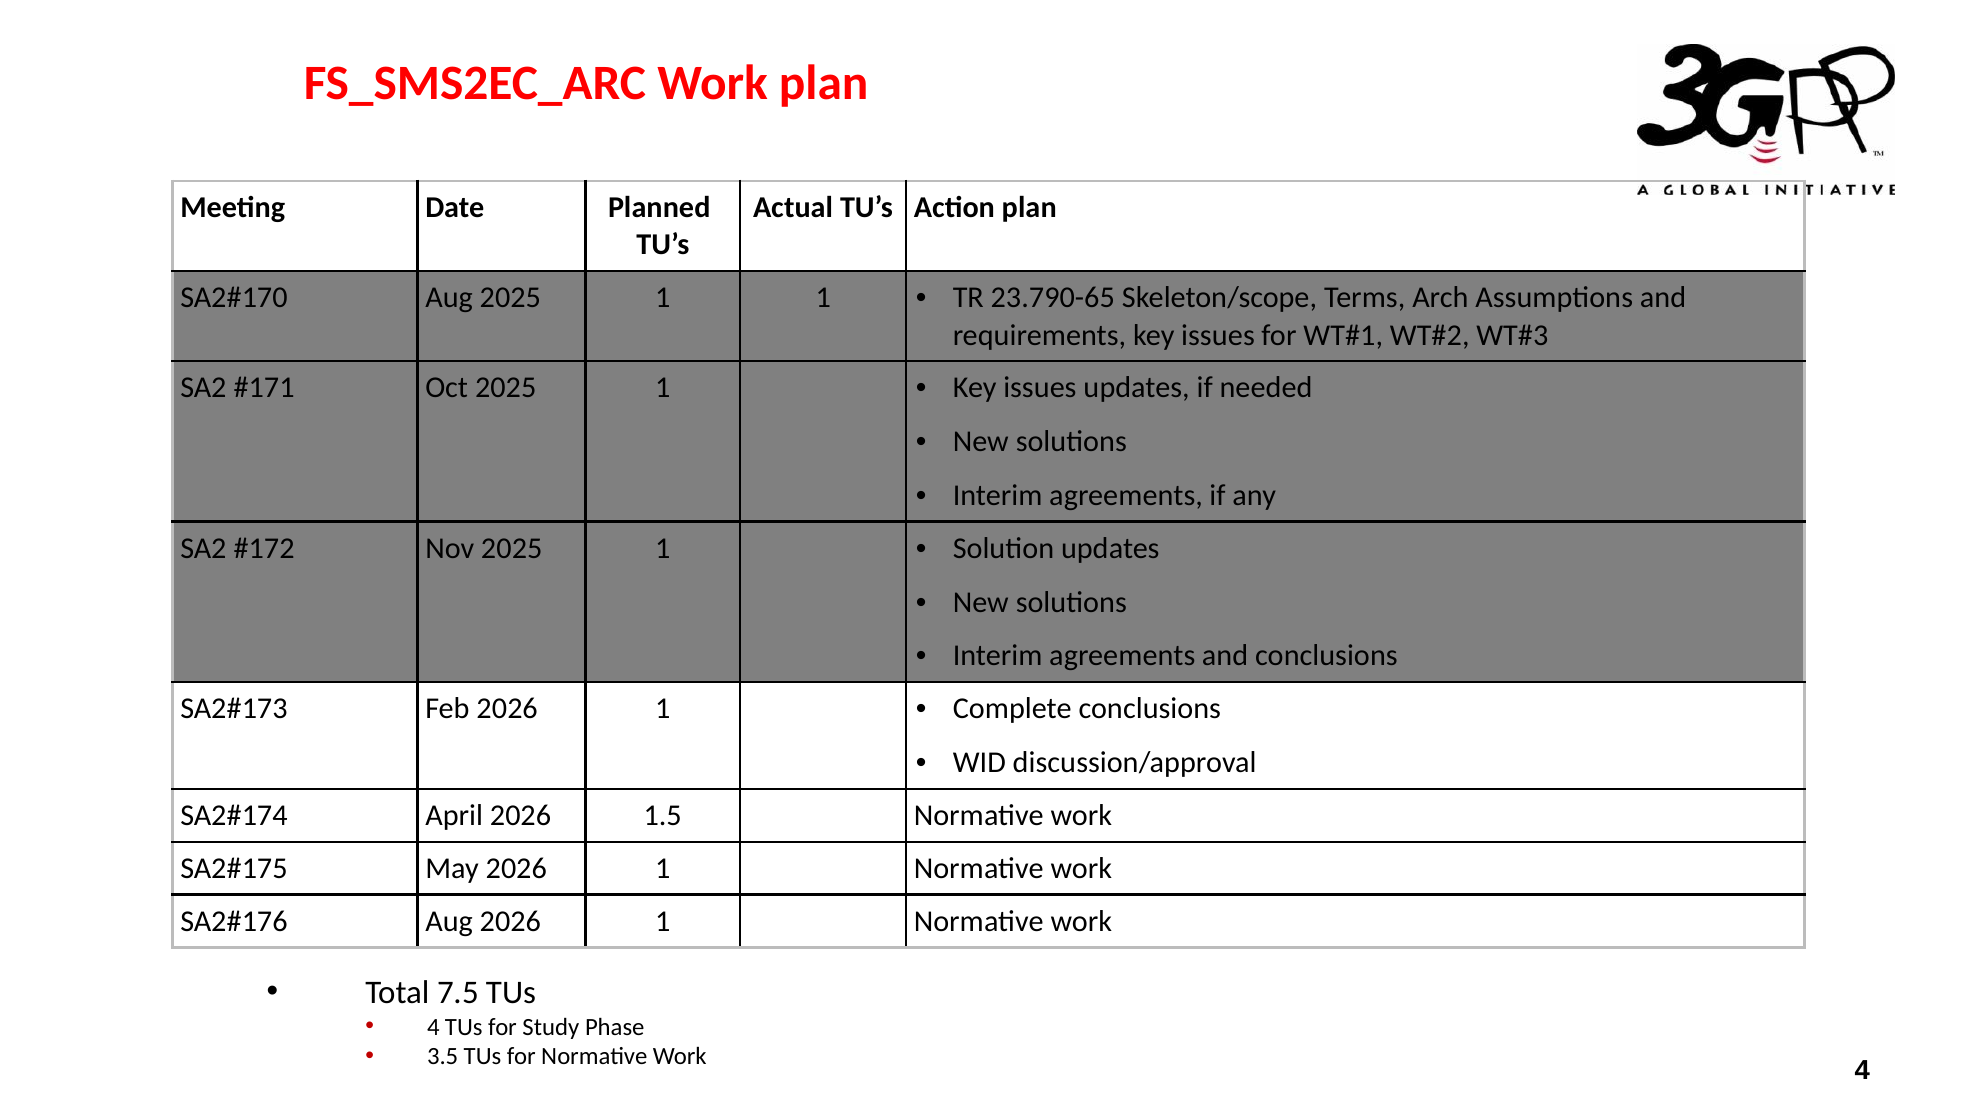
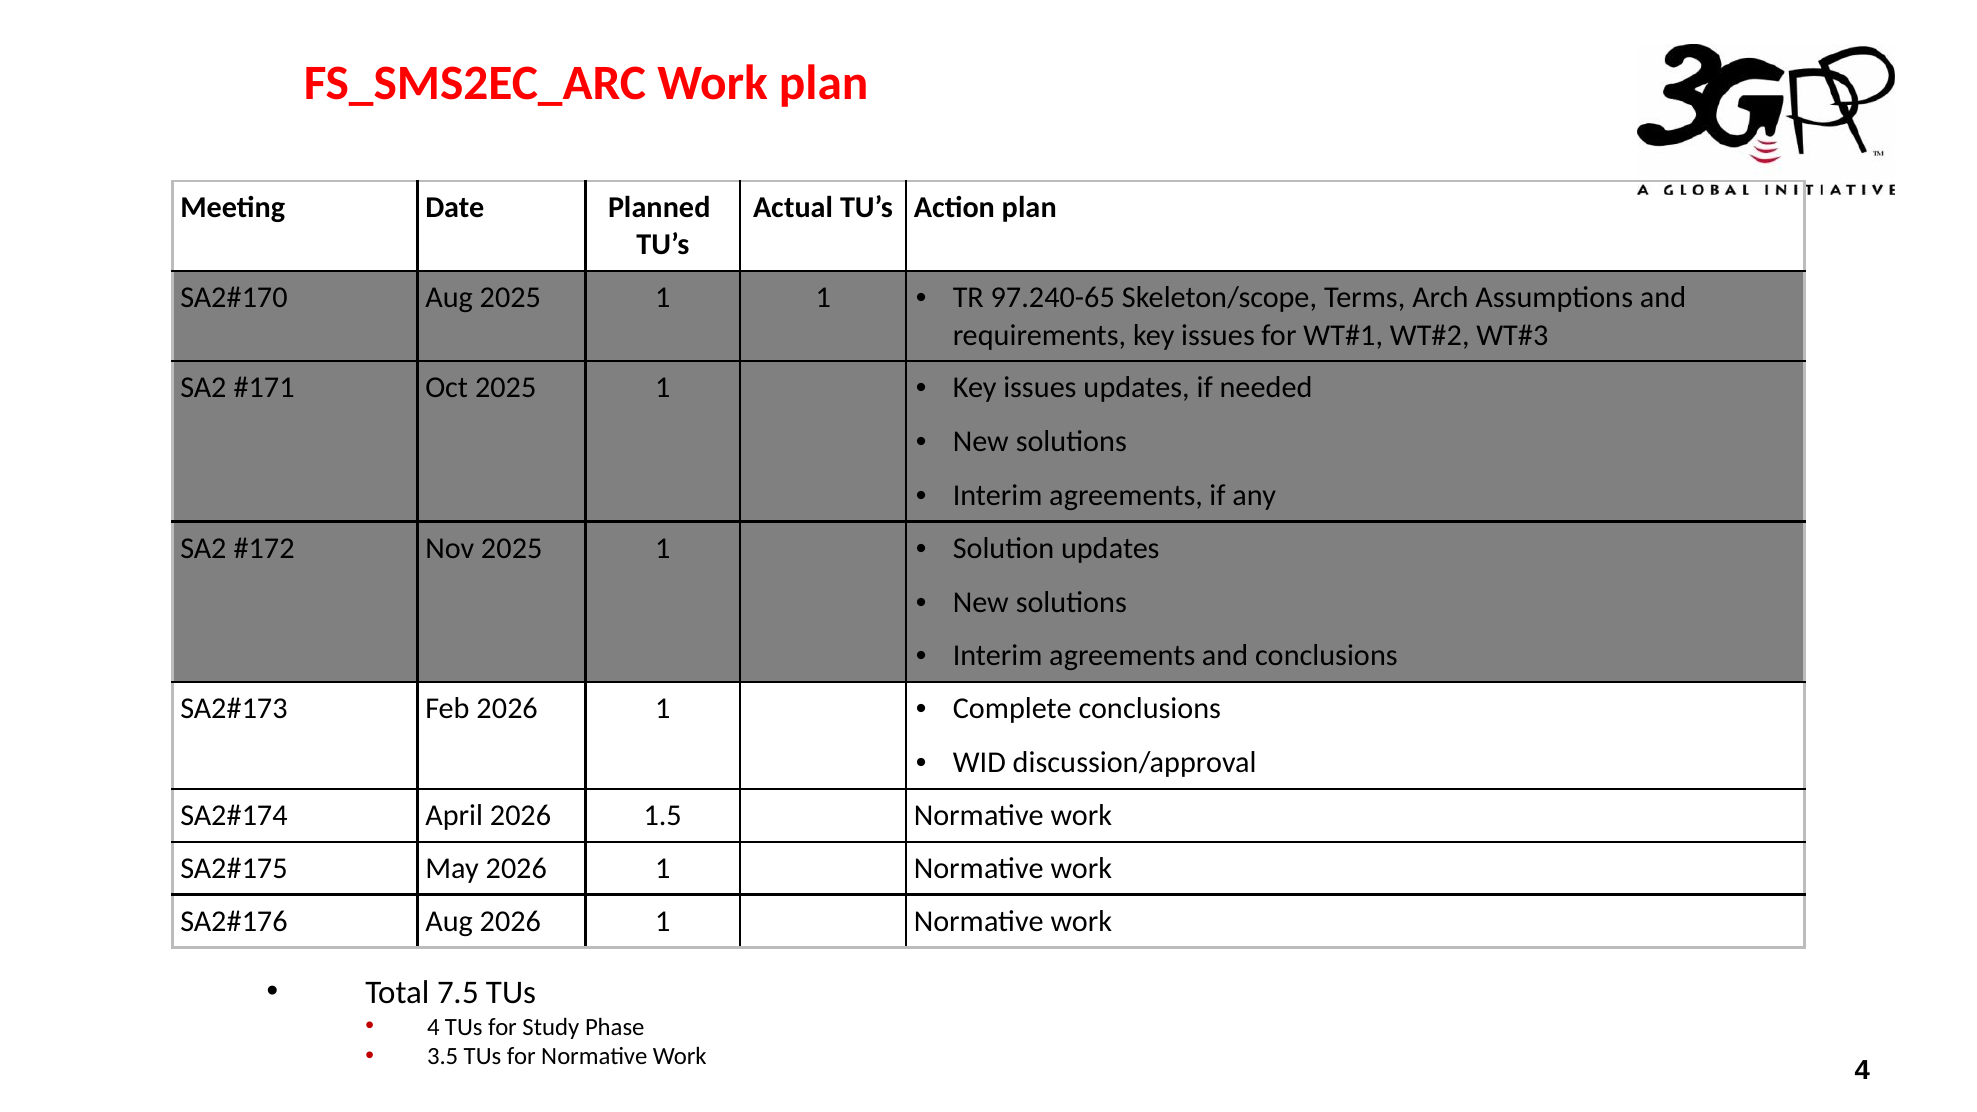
23.790-65: 23.790-65 -> 97.240-65
